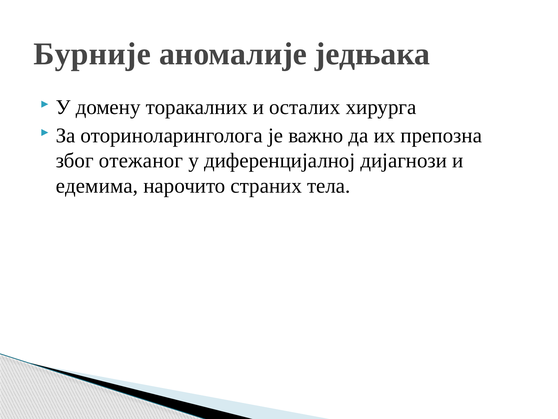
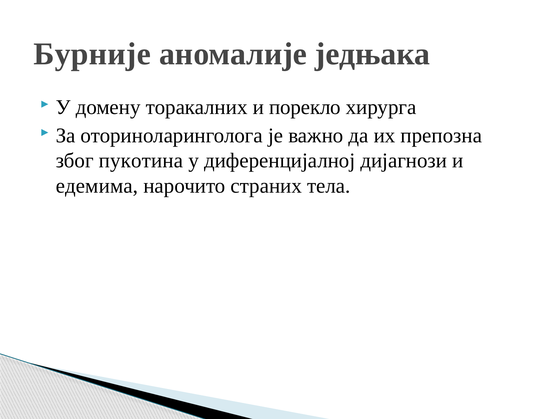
осталих: осталих -> порекло
отежаног: отежаног -> пукотина
